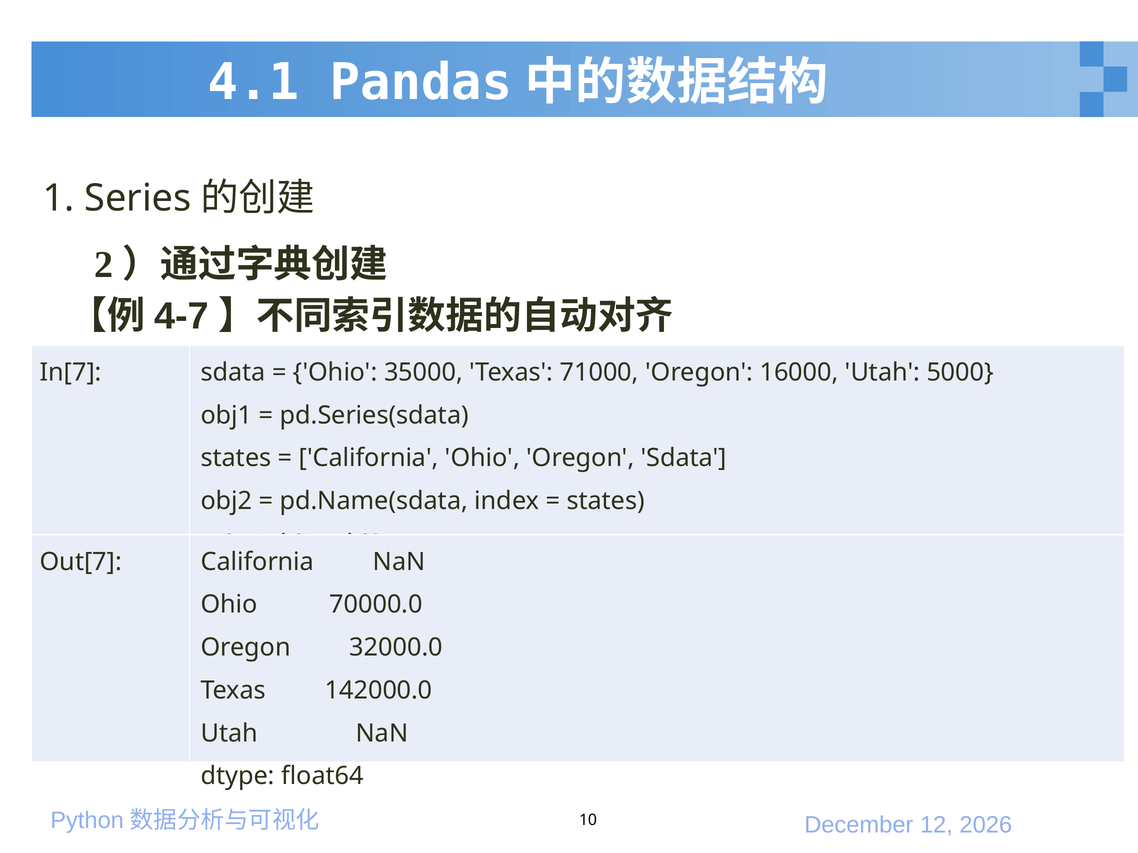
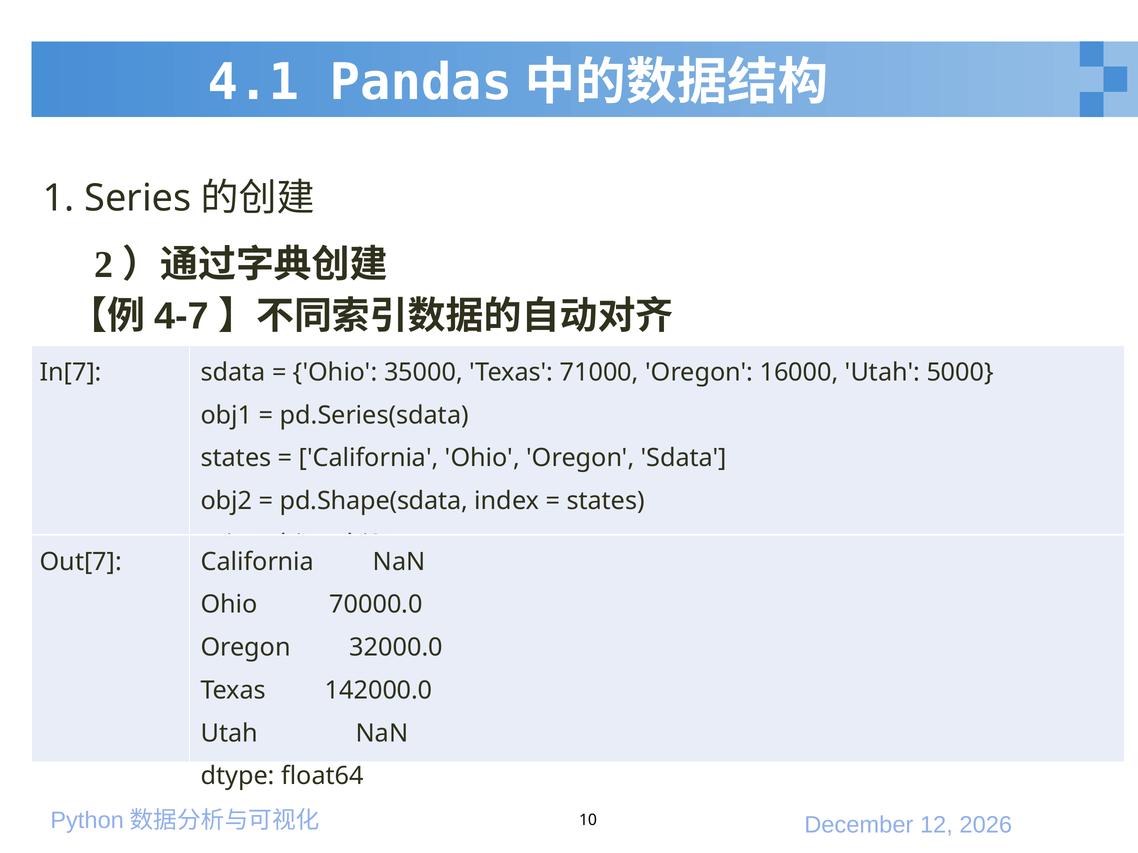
pd.Name(sdata: pd.Name(sdata -> pd.Shape(sdata
